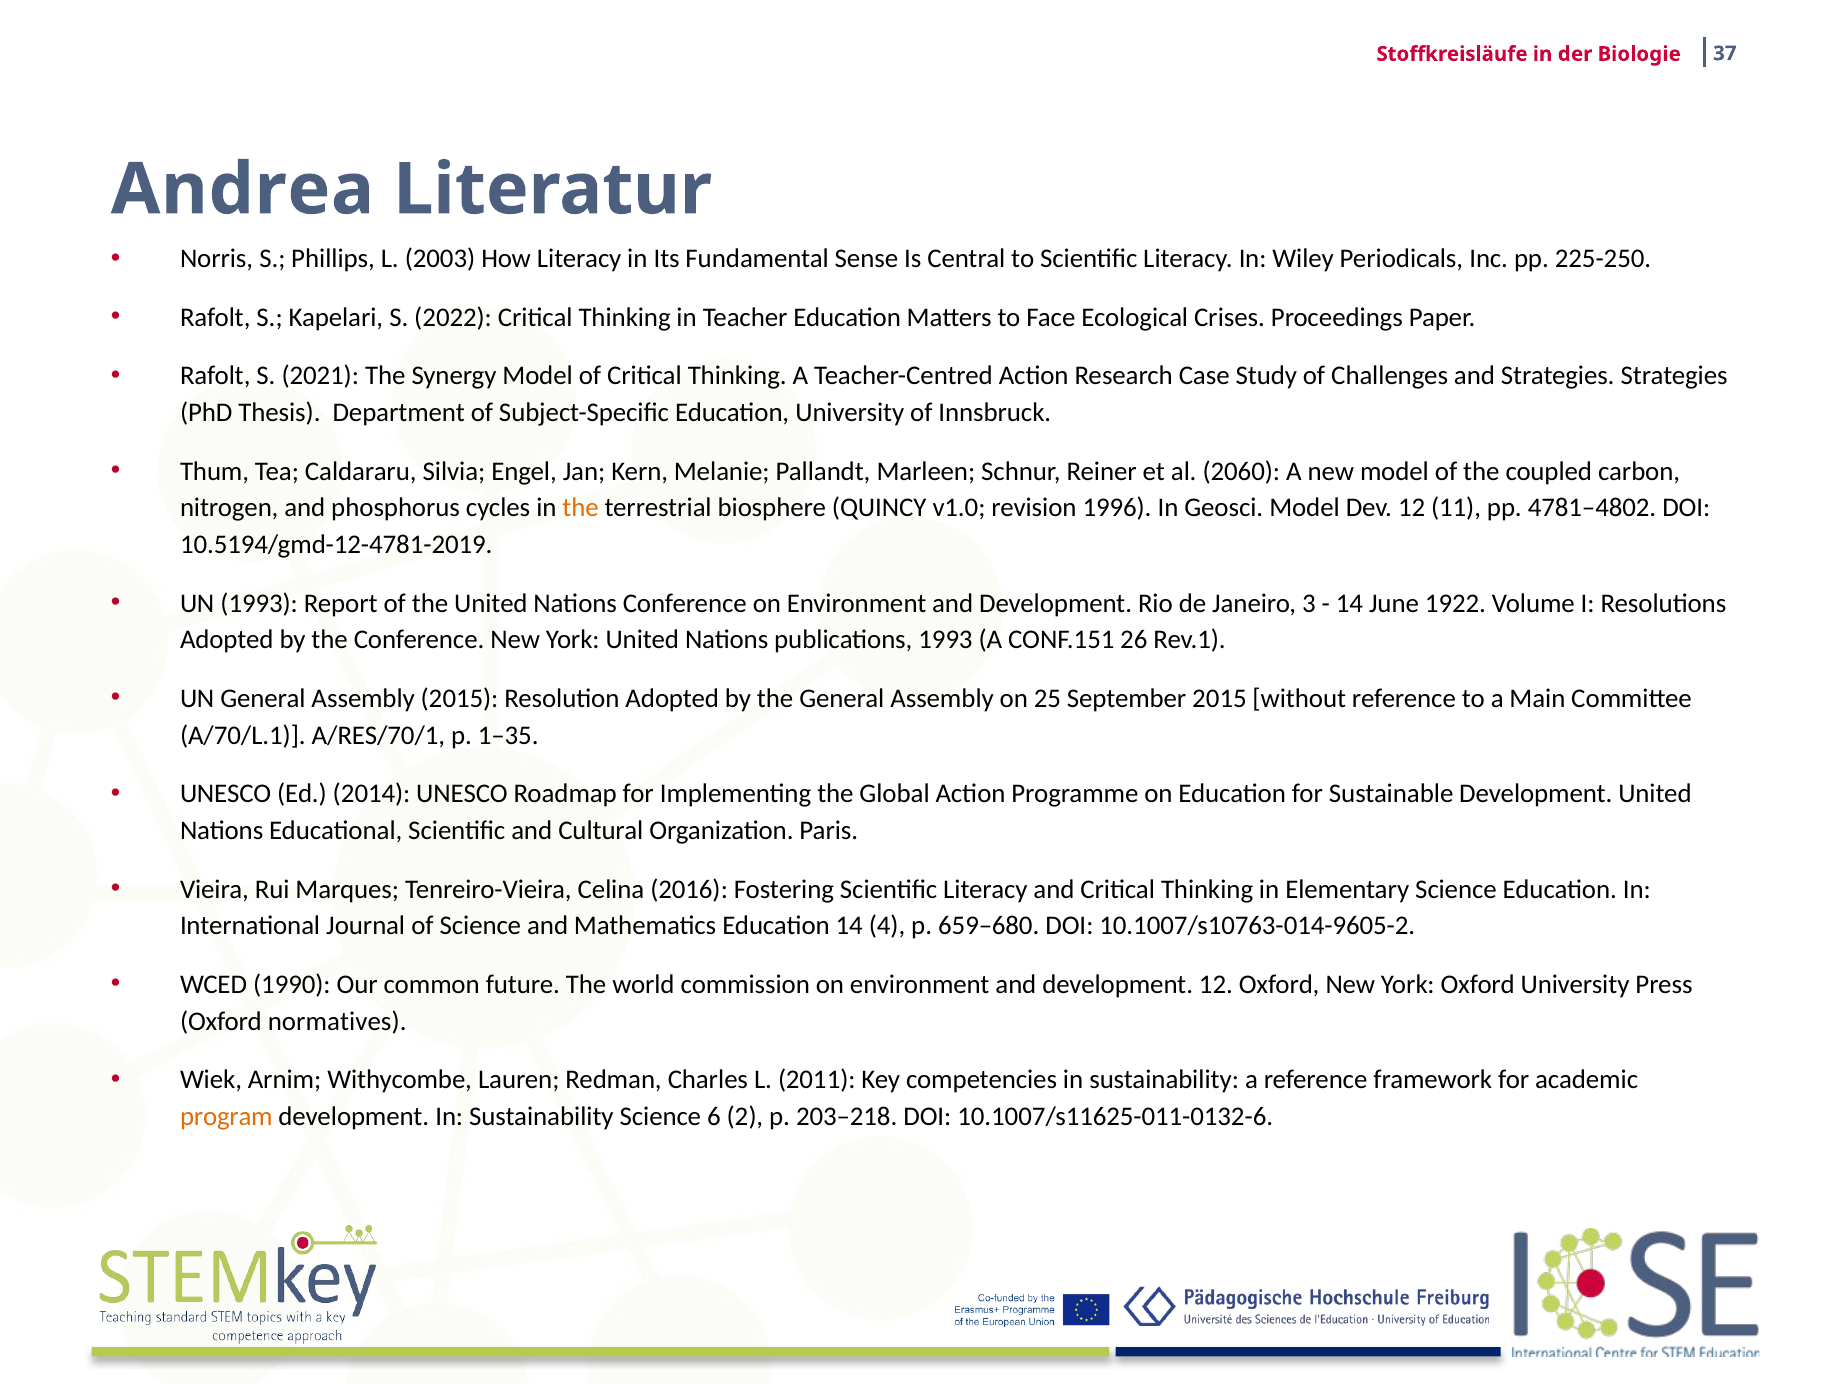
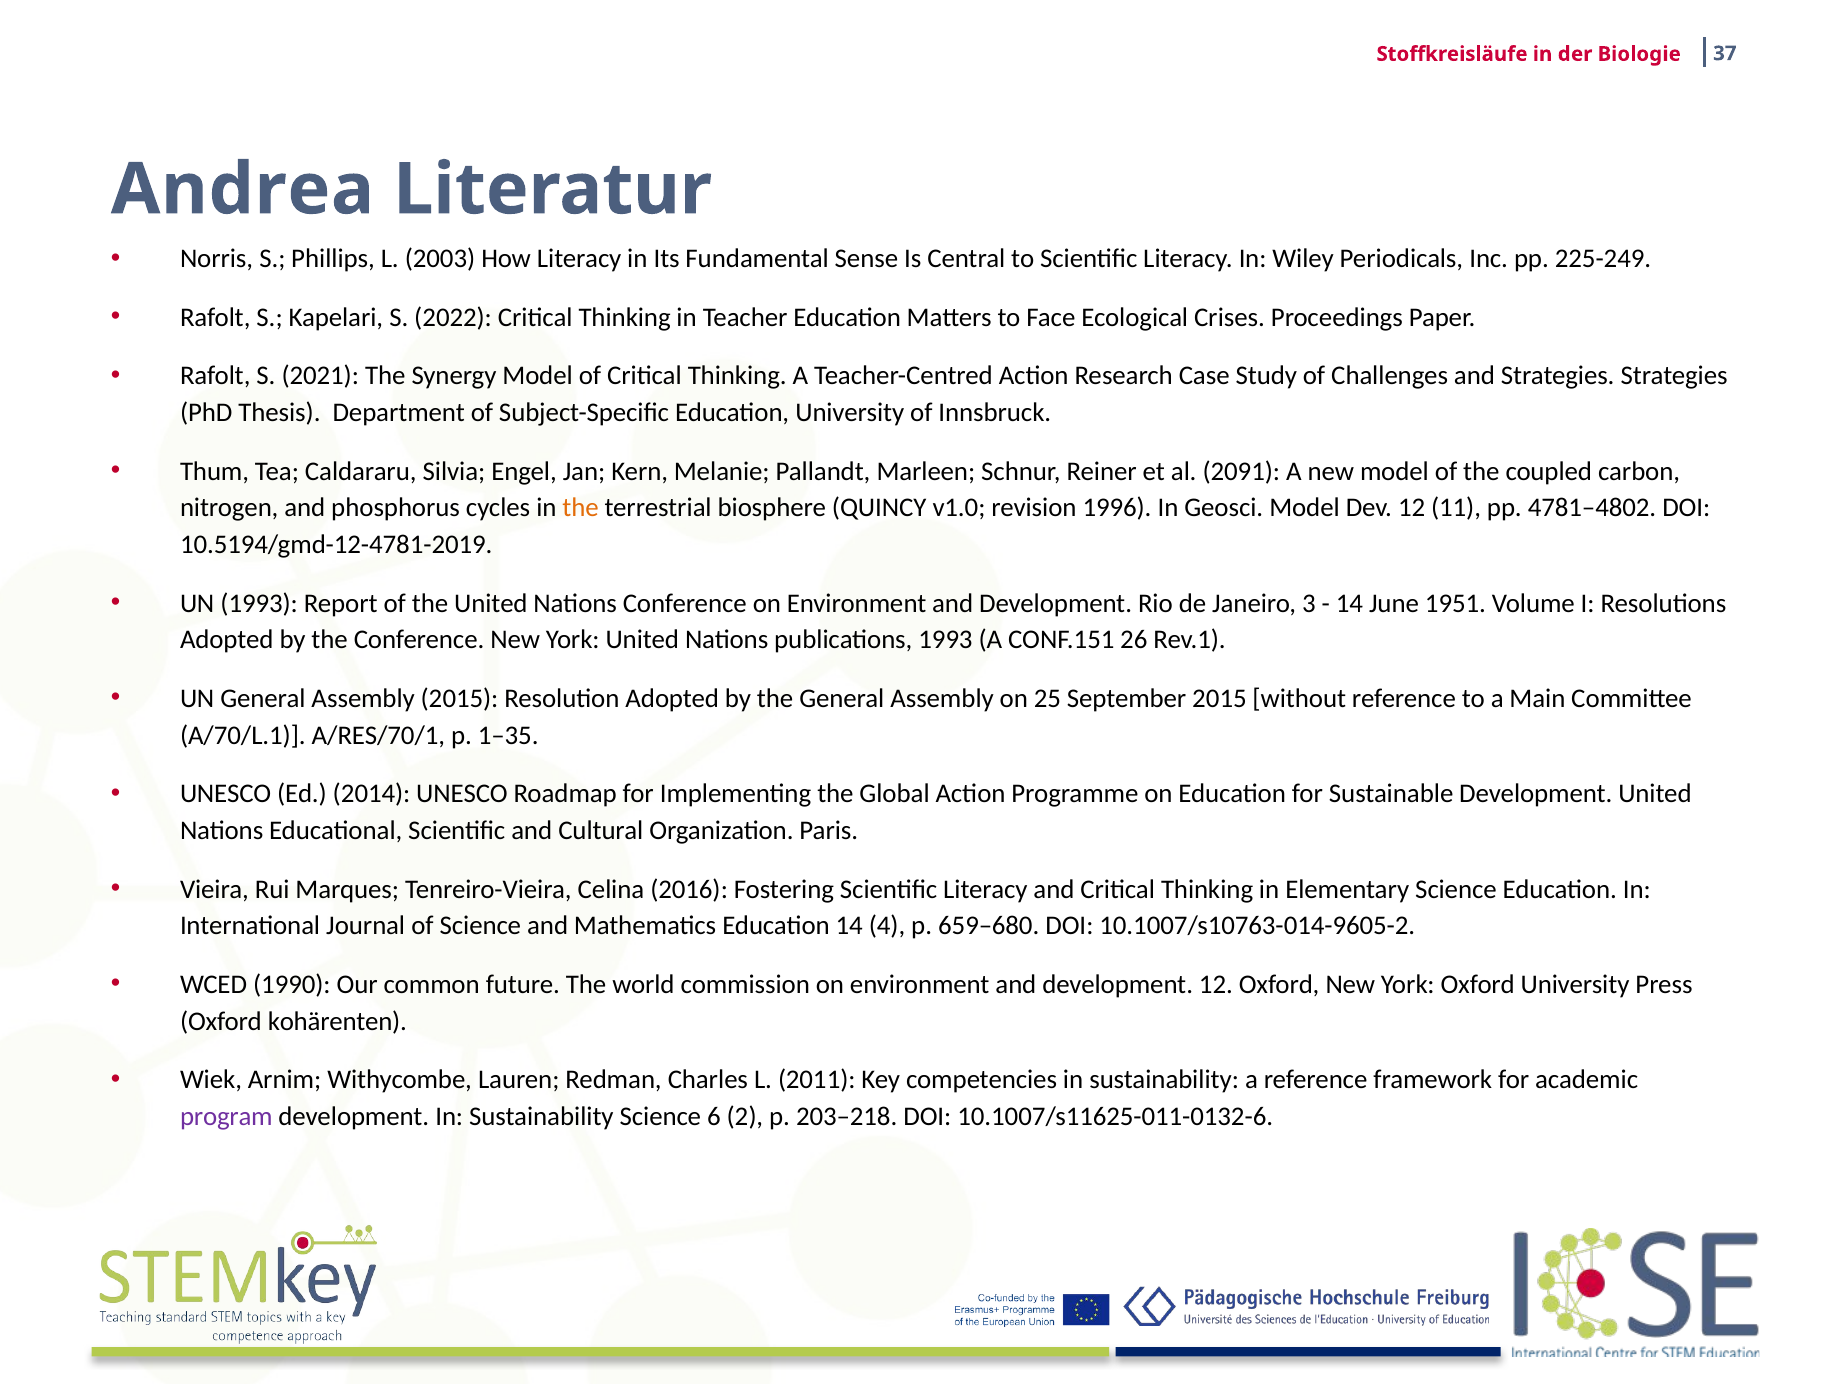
225-250: 225-250 -> 225-249
2060: 2060 -> 2091
1922: 1922 -> 1951
normatives: normatives -> kohärenten
program colour: orange -> purple
